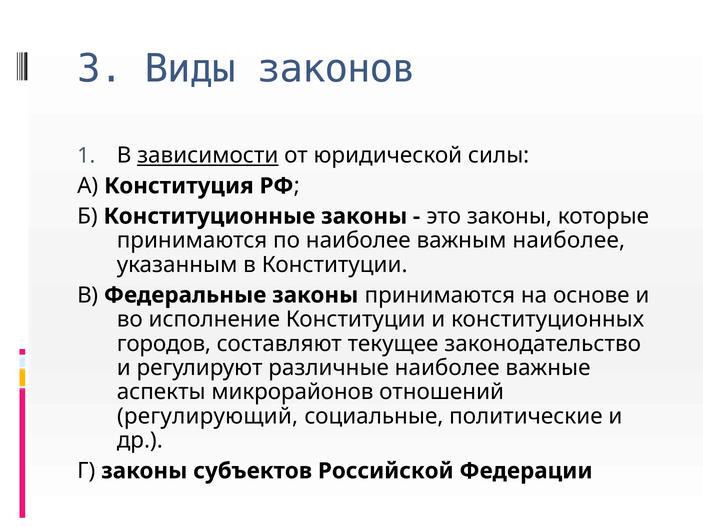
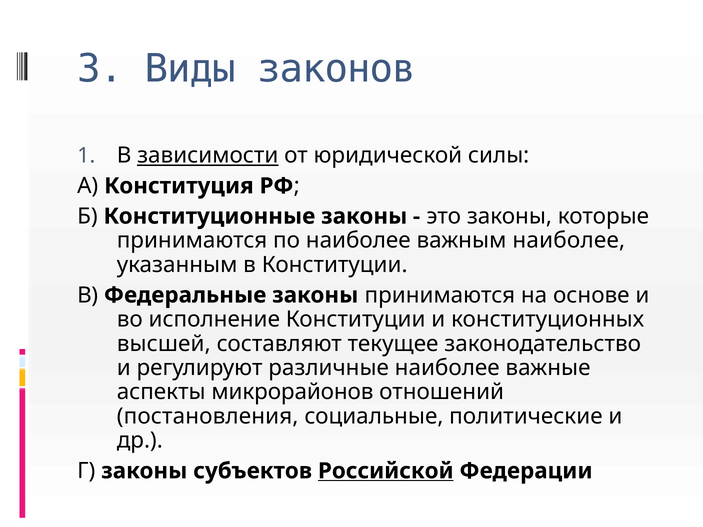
городов: городов -> высшей
регулирующий: регулирующий -> постановления
Российской underline: none -> present
